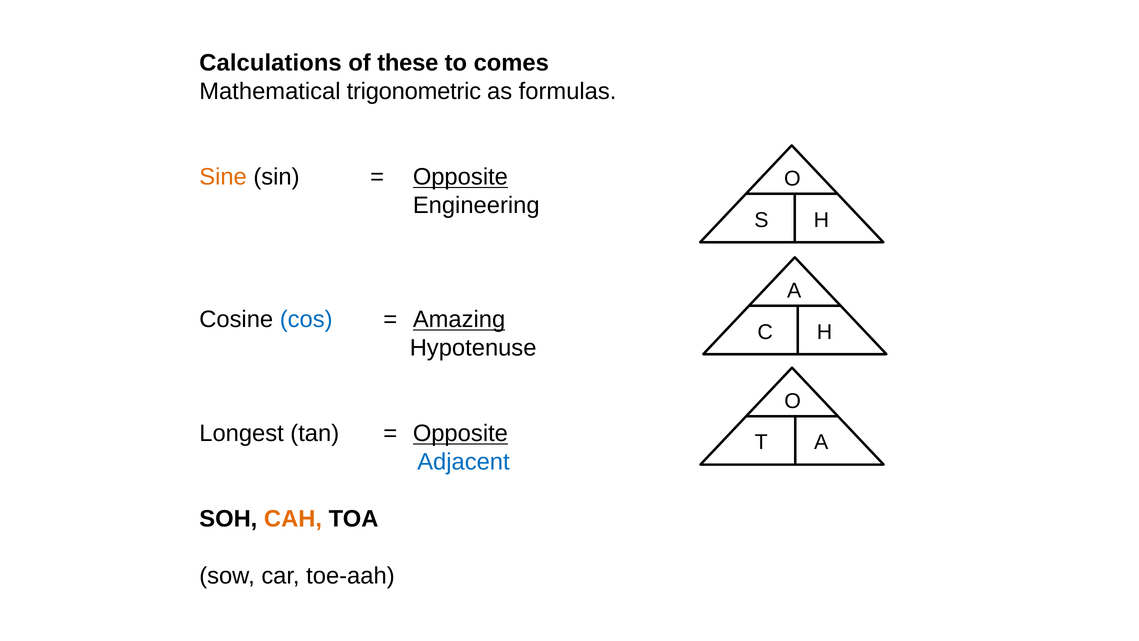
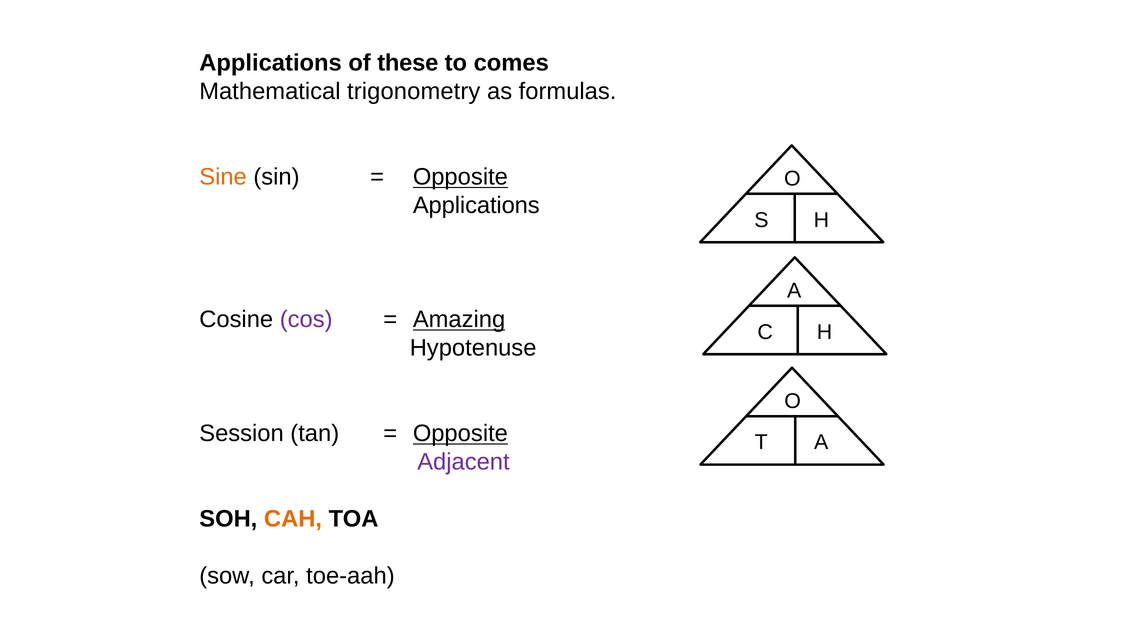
Calculations at (271, 63): Calculations -> Applications
trigonometric: trigonometric -> trigonometry
Engineering at (476, 205): Engineering -> Applications
cos colour: blue -> purple
Longest: Longest -> Session
Adjacent colour: blue -> purple
